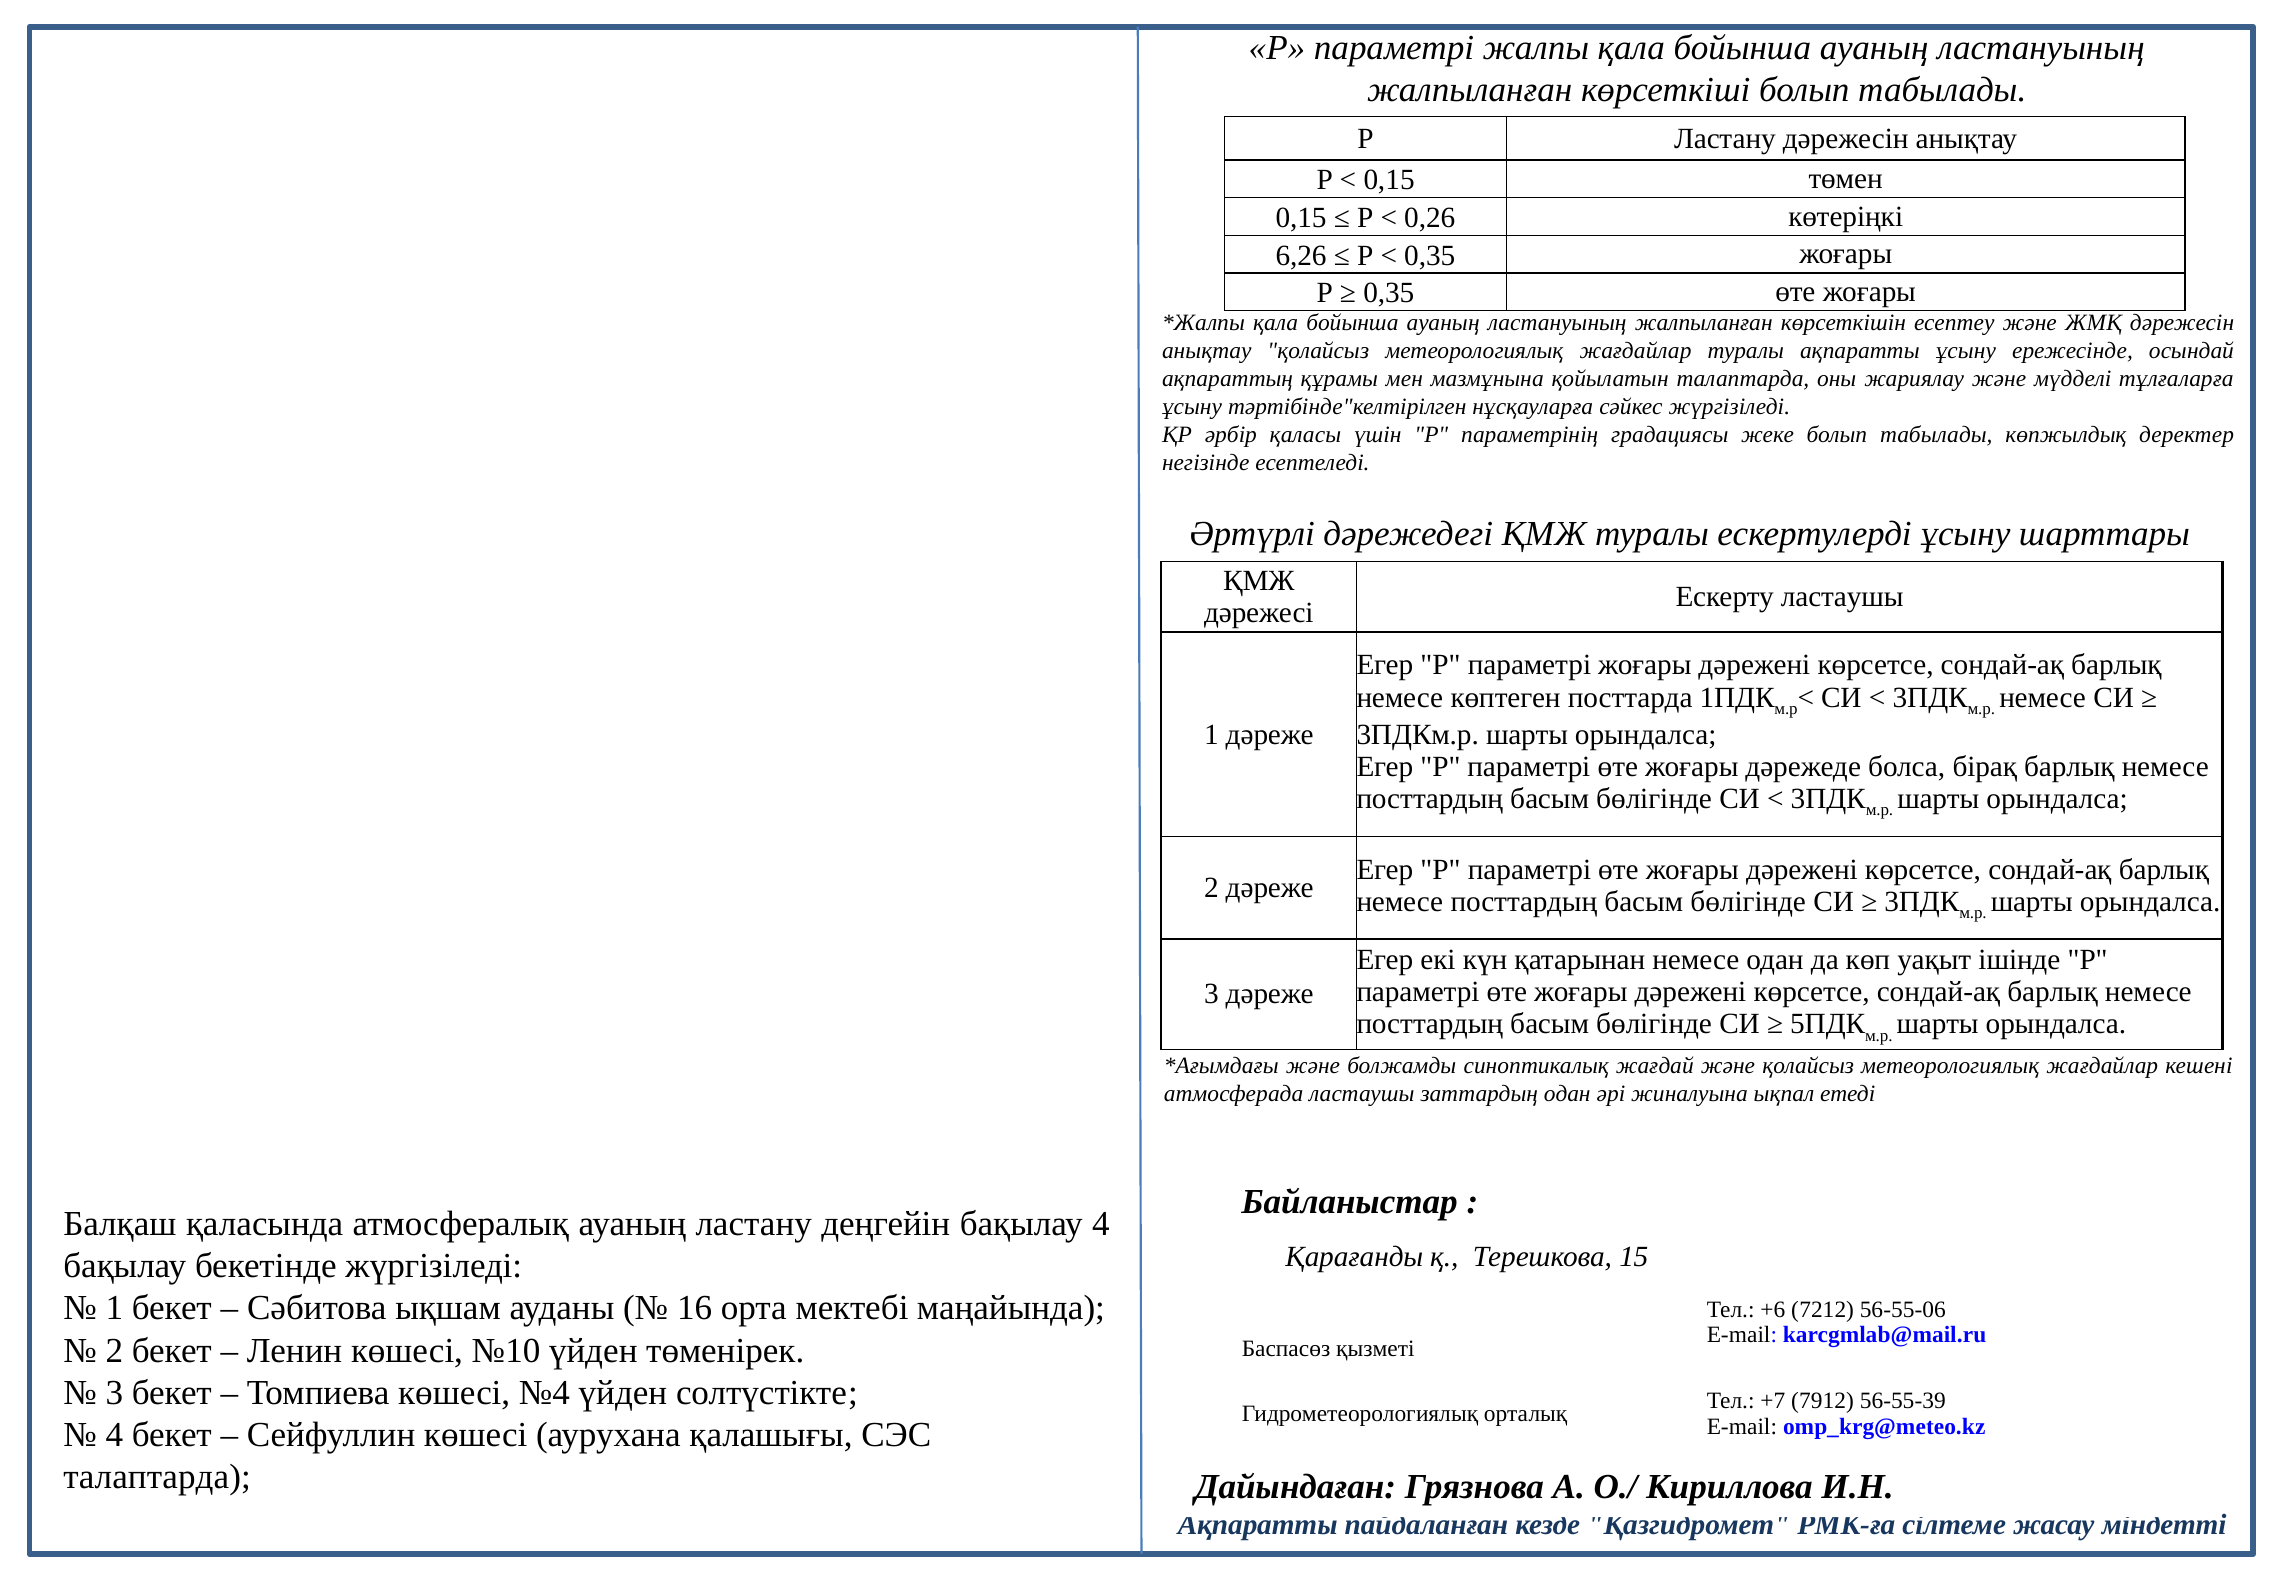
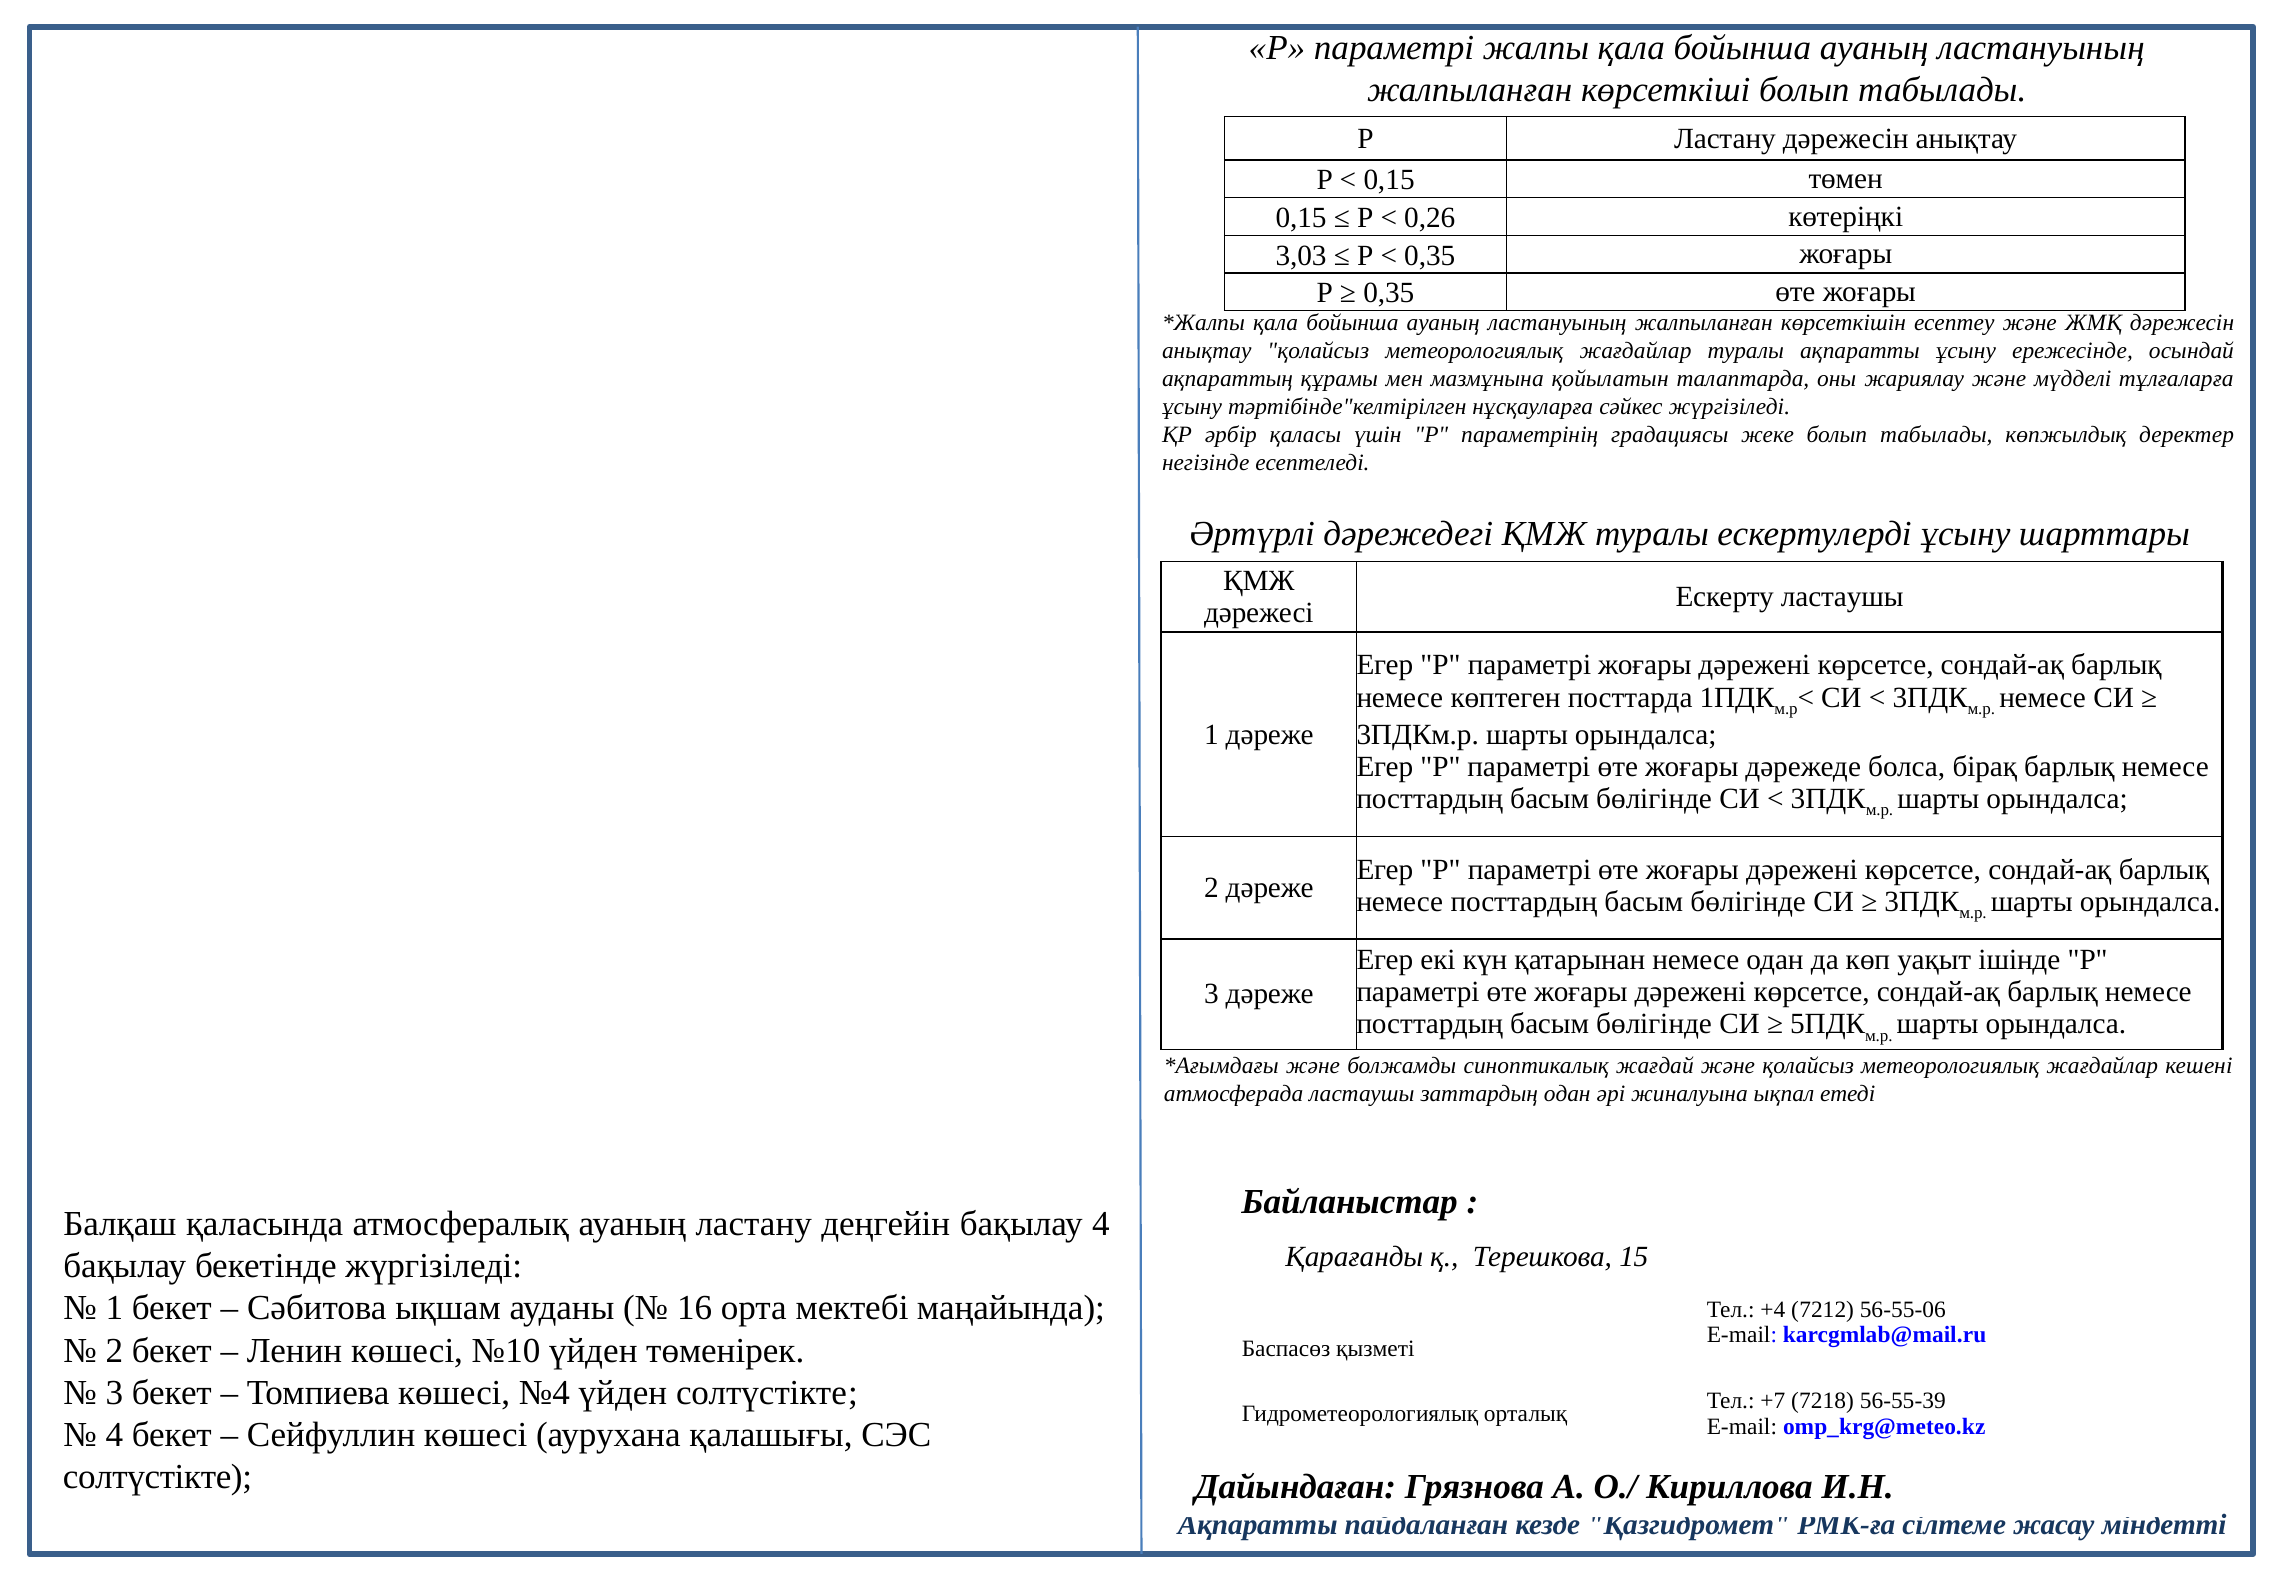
6,26: 6,26 -> 3,03
+6: +6 -> +4
7912: 7912 -> 7218
талаптарда at (157, 1477): талаптарда -> солтүстікте
